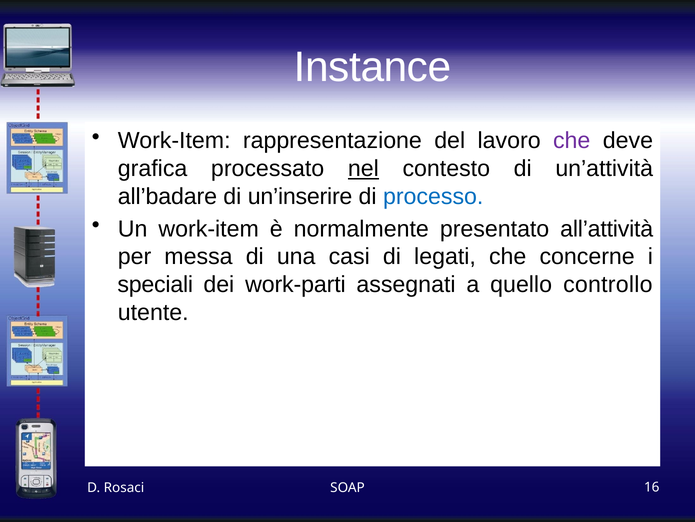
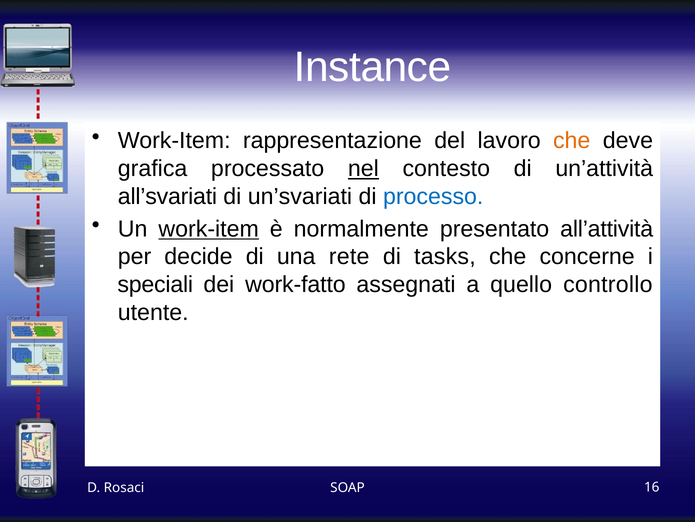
che at (572, 141) colour: purple -> orange
all’badare: all’badare -> all’svariati
un’inserire: un’inserire -> un’svariati
work-item at (209, 229) underline: none -> present
messa: messa -> decide
casi: casi -> rete
legati: legati -> tasks
work-parti: work-parti -> work-fatto
